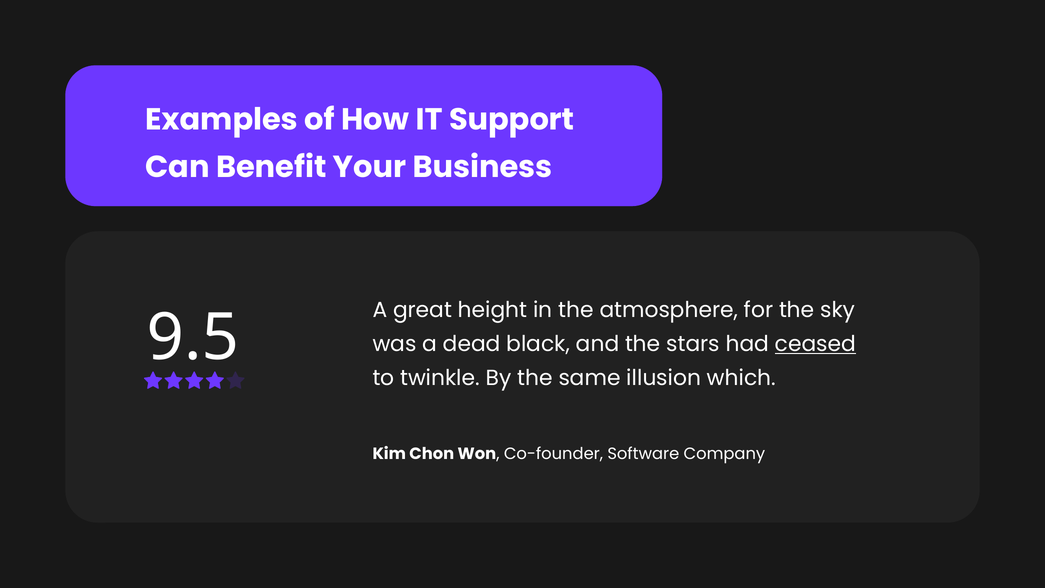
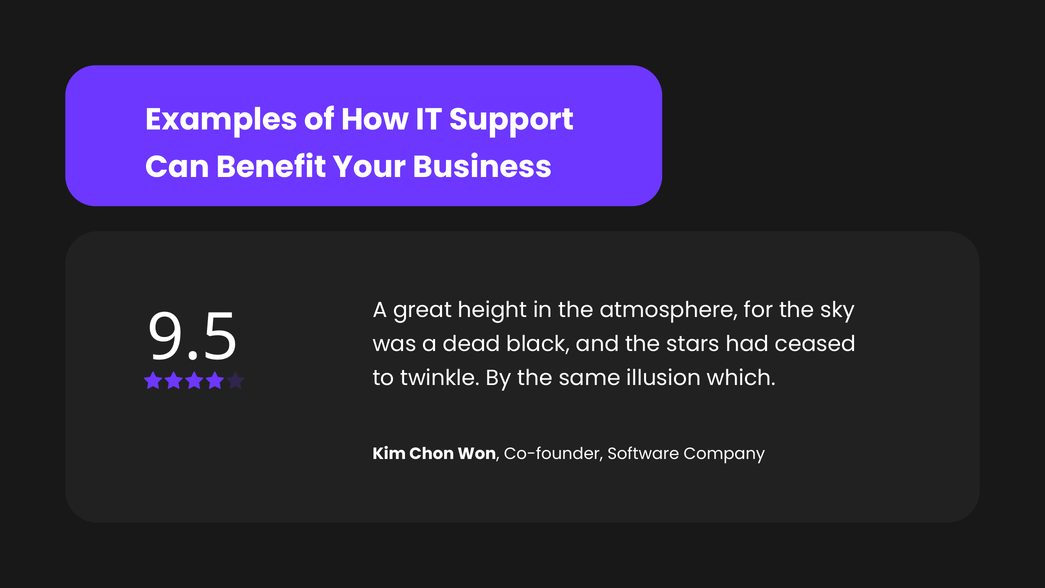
ceased underline: present -> none
